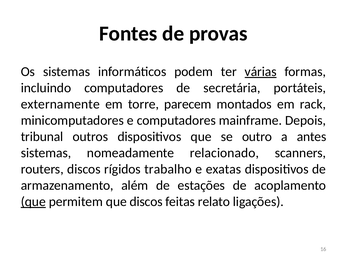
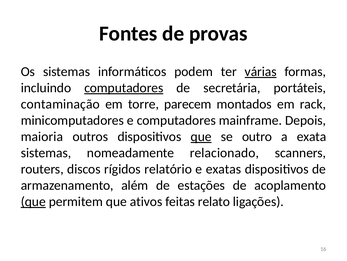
computadores at (124, 88) underline: none -> present
externamente: externamente -> contaminação
tribunal: tribunal -> maioria
que at (201, 136) underline: none -> present
antes: antes -> exata
trabalho: trabalho -> relatório
que discos: discos -> ativos
